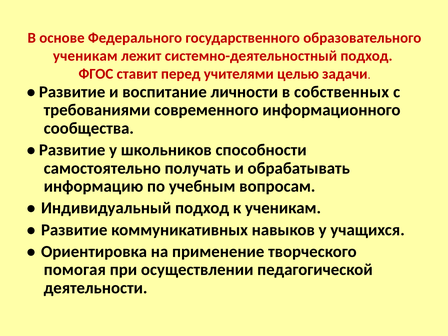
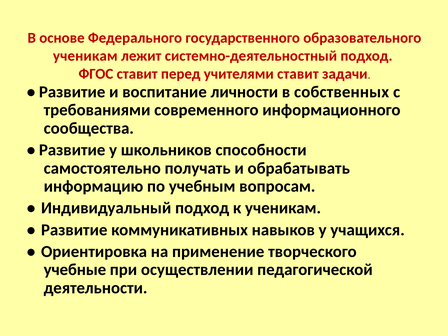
учителями целью: целью -> ставит
помогая: помогая -> учебные
